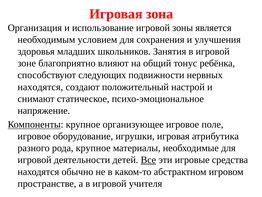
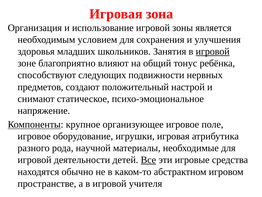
игровой at (213, 51) underline: none -> present
находятся at (40, 87): находятся -> предметов
рода крупное: крупное -> научной
